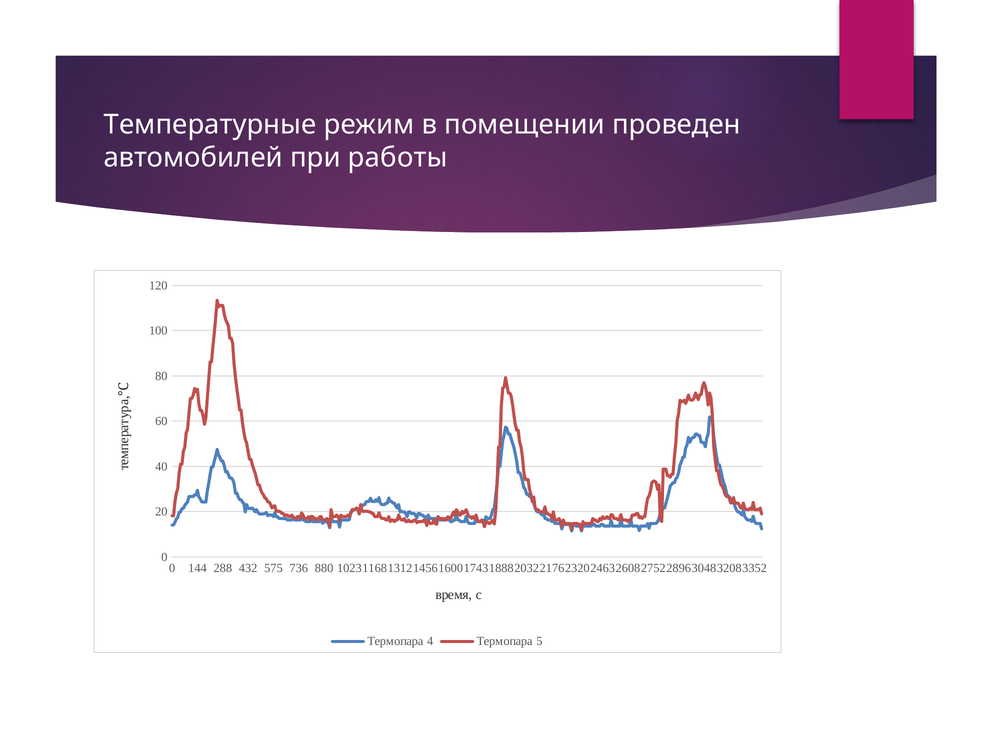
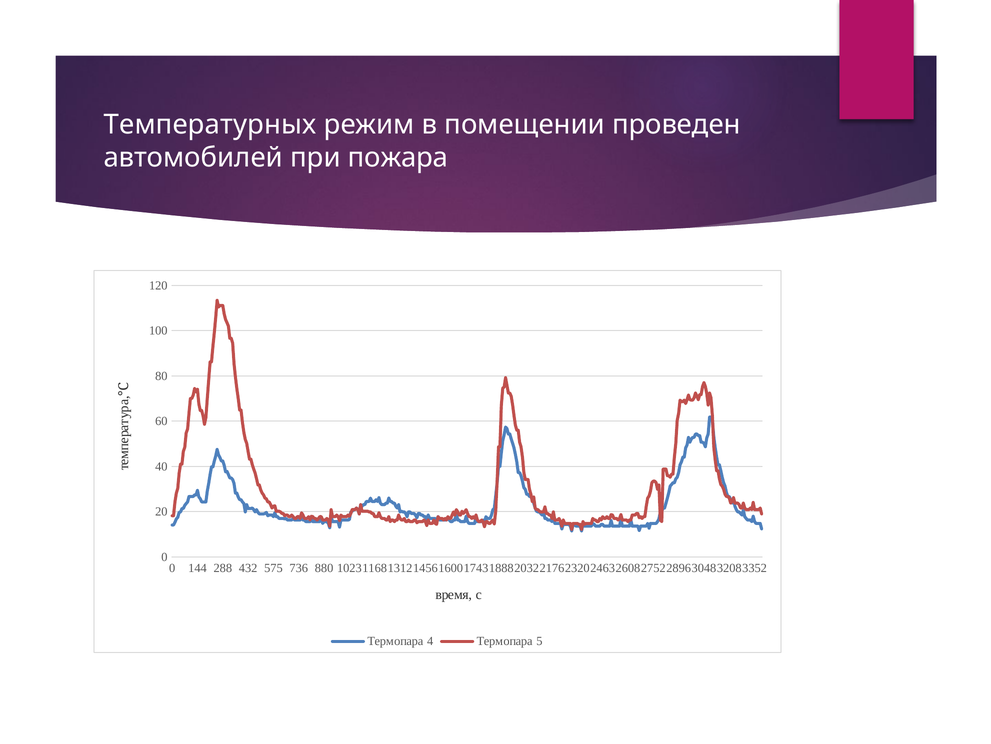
Температурные: Температурные -> Температурных
работы: работы -> пожара
